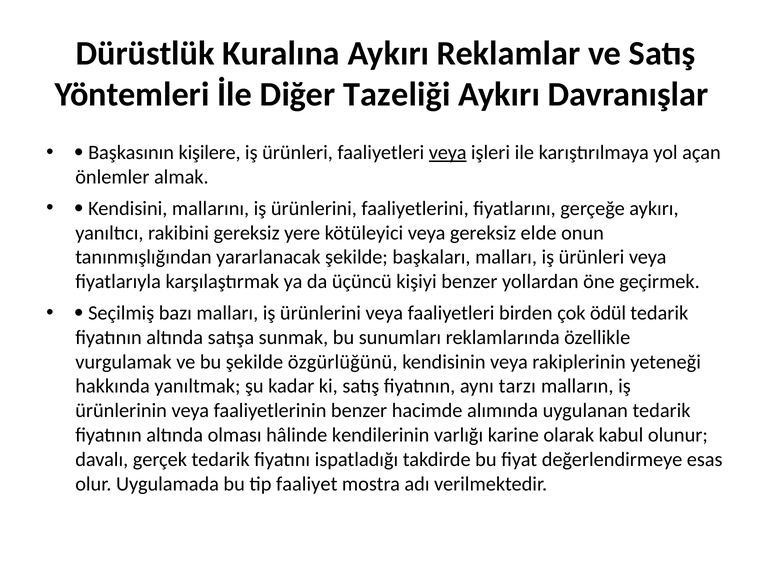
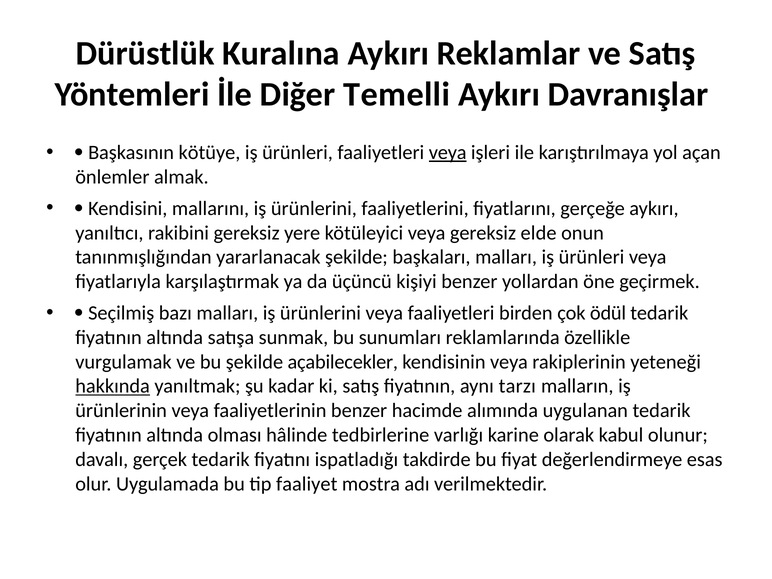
Tazeliği: Tazeliği -> Temelli
kişilere: kişilere -> kötüye
özgürlüğünü: özgürlüğünü -> açabilecekler
hakkında underline: none -> present
kendilerinin: kendilerinin -> tedbirlerine
